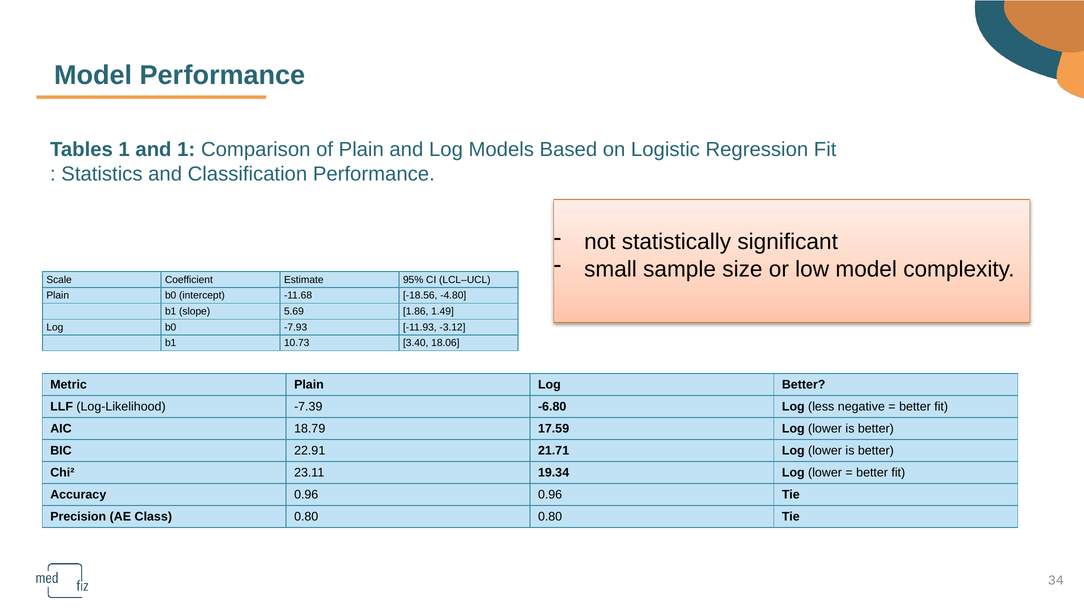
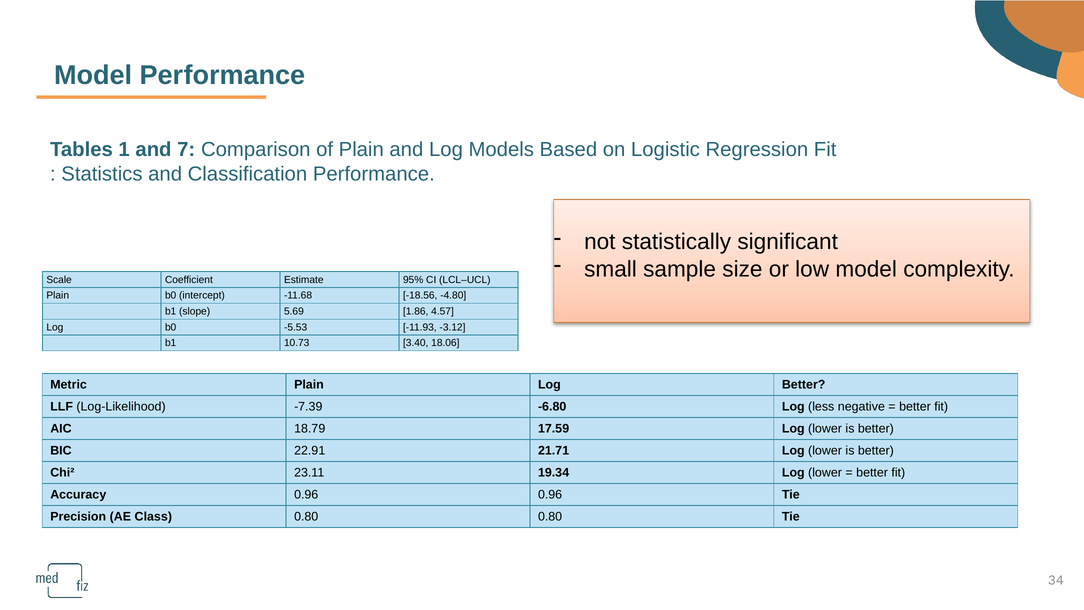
and 1: 1 -> 7
1.49: 1.49 -> 4.57
-7.93: -7.93 -> -5.53
